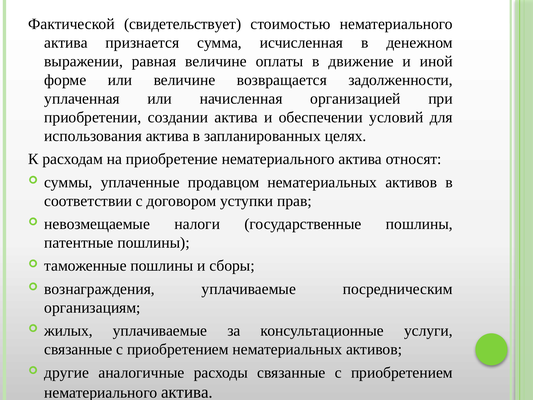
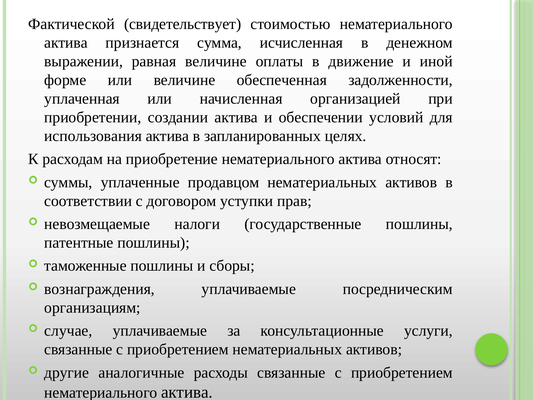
возвращается: возвращается -> обеспеченная
жилых: жилых -> случае
